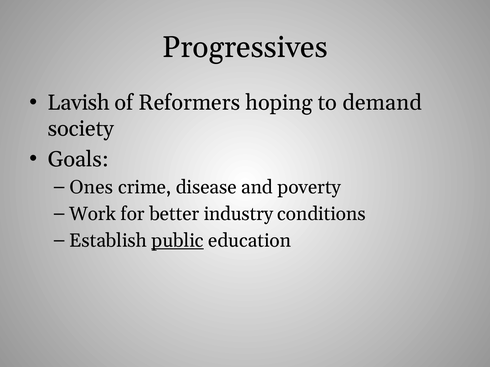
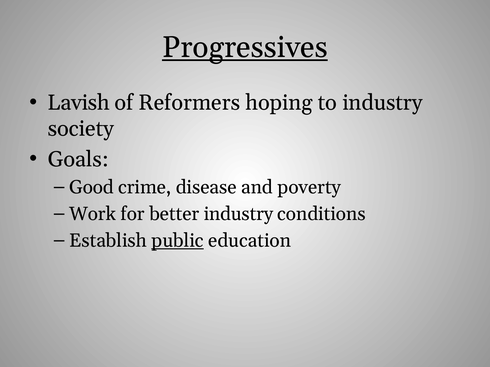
Progressives underline: none -> present
to demand: demand -> industry
Ones: Ones -> Good
